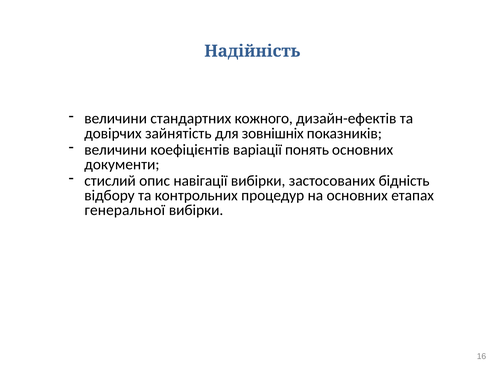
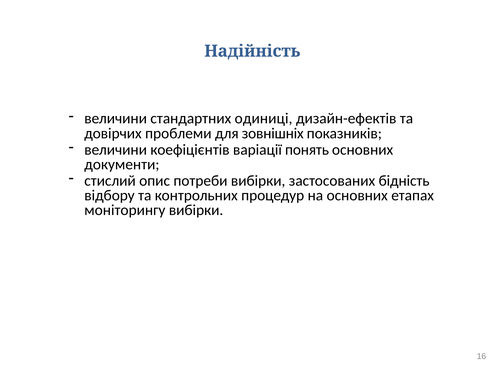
кожного: кожного -> одиниці
зайнятість: зайнятість -> проблеми
навігації: навігації -> потреби
генеральної: генеральної -> моніторингу
